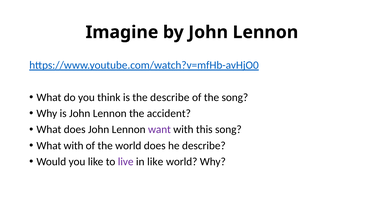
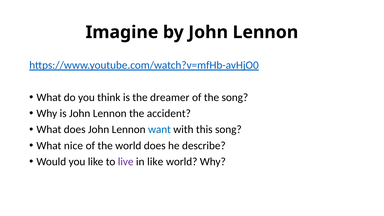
the describe: describe -> dreamer
want colour: purple -> blue
What with: with -> nice
